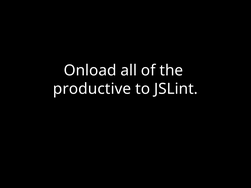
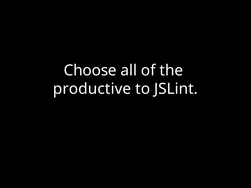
Onload: Onload -> Choose
